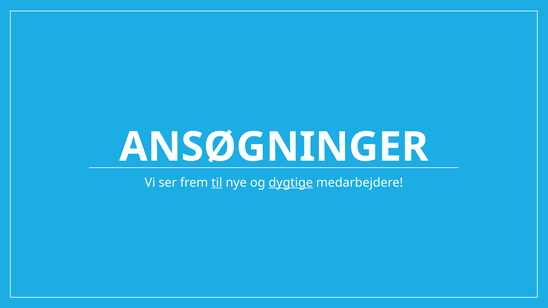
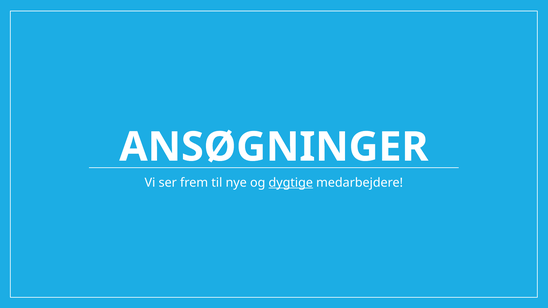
til underline: present -> none
